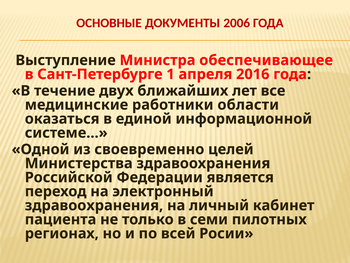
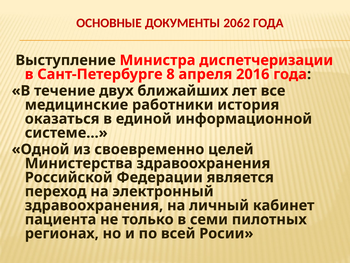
2006: 2006 -> 2062
обеспечивающее: обеспечивающее -> диспетчеризации
1: 1 -> 8
области: области -> история
